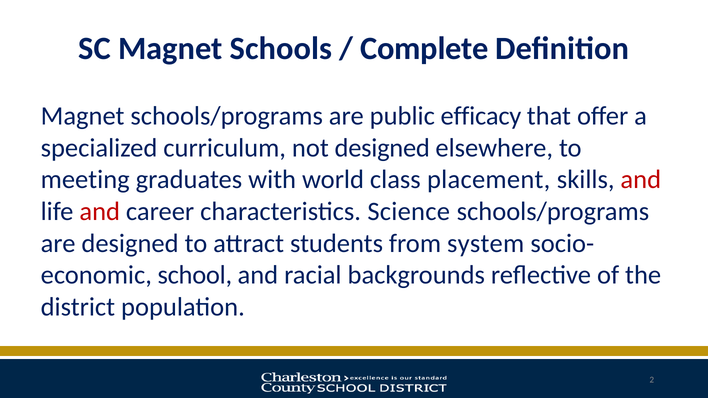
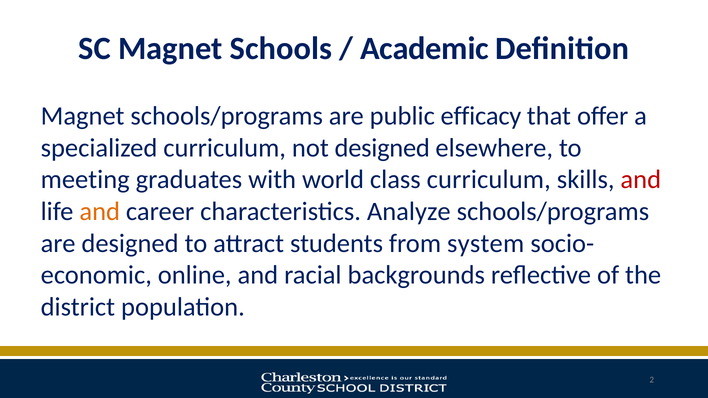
Complete: Complete -> Academic
class placement: placement -> curriculum
and at (100, 212) colour: red -> orange
Science: Science -> Analyze
school: school -> online
